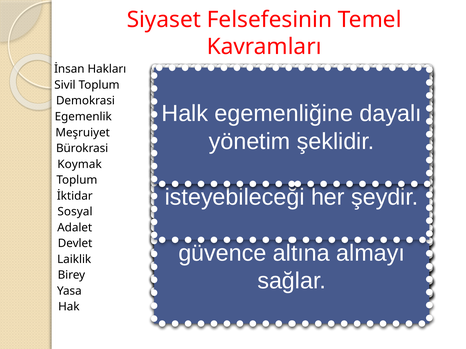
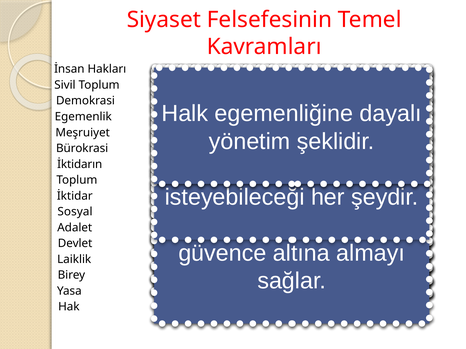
Koymak: Koymak -> İktidarın
